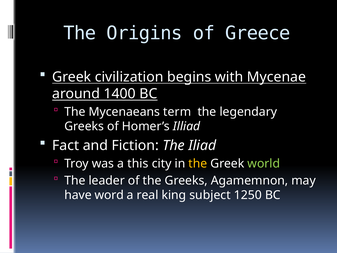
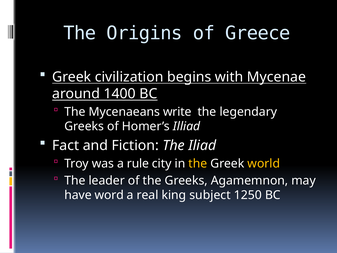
term: term -> write
this: this -> rule
world colour: light green -> yellow
